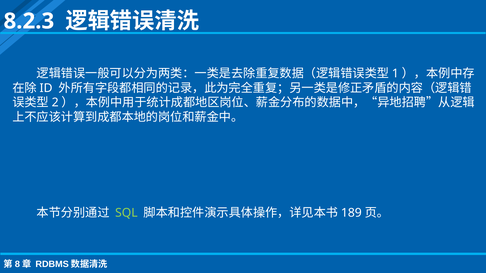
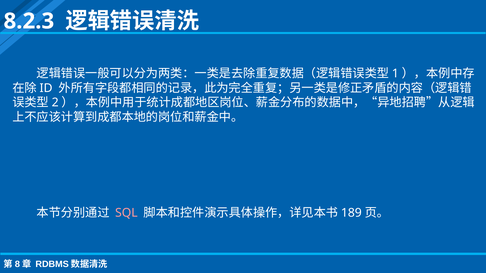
SQL colour: light green -> pink
